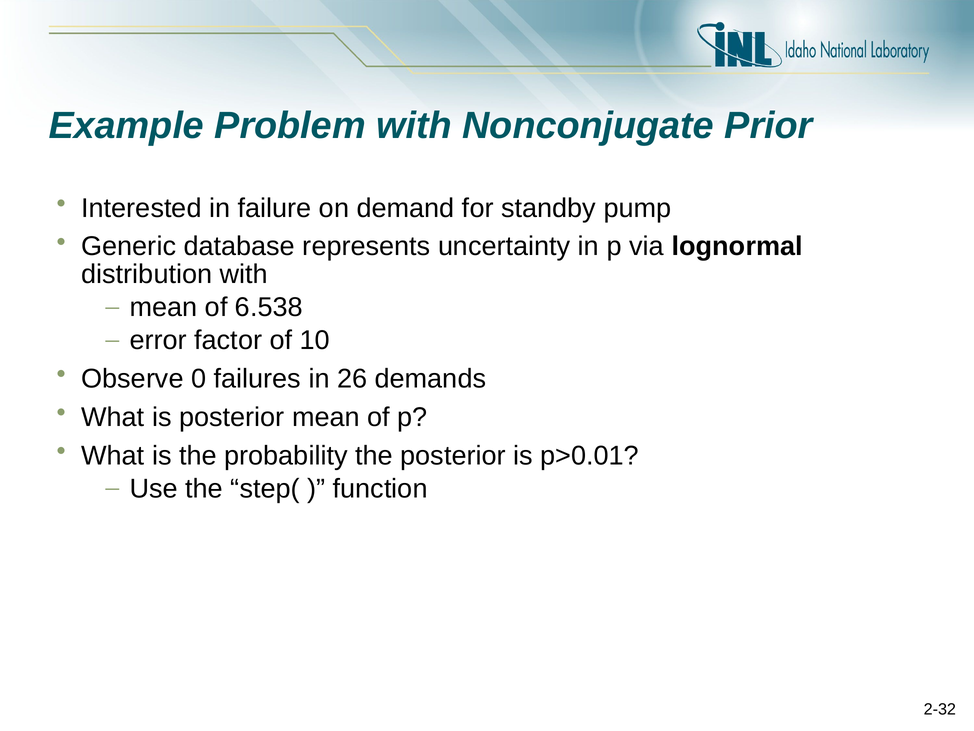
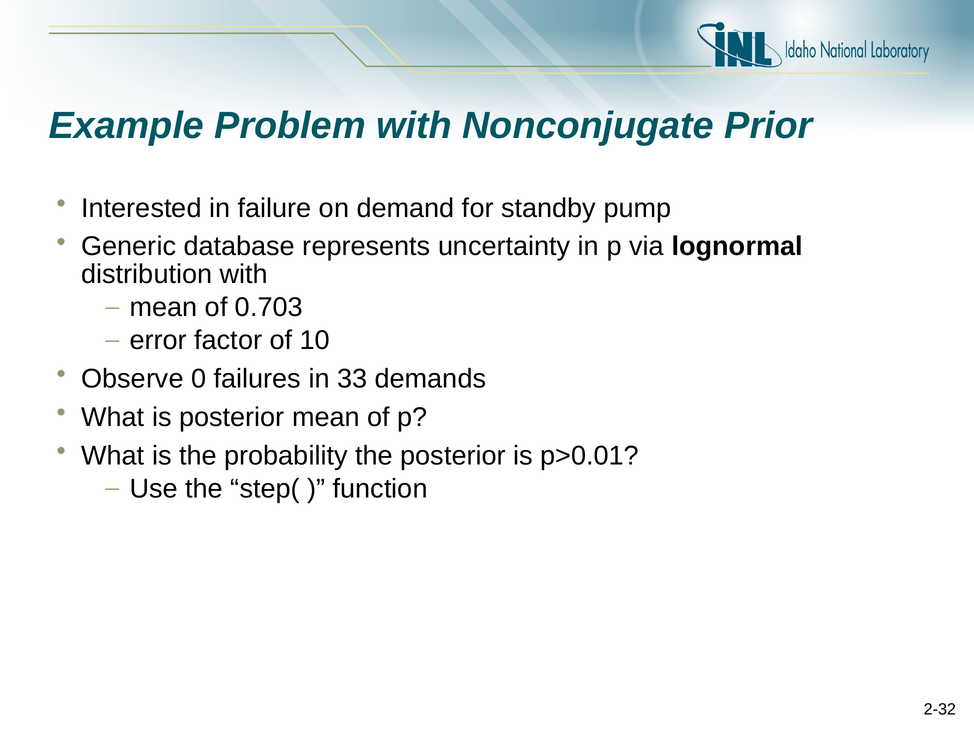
6.538: 6.538 -> 0.703
26: 26 -> 33
